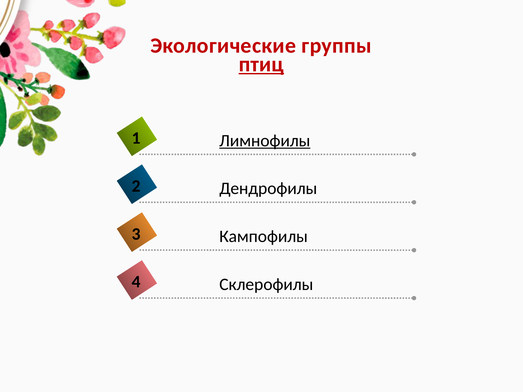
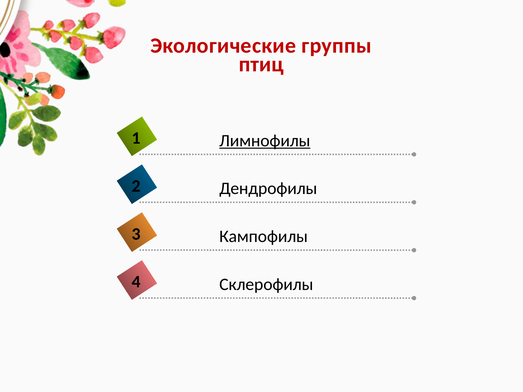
птиц underline: present -> none
